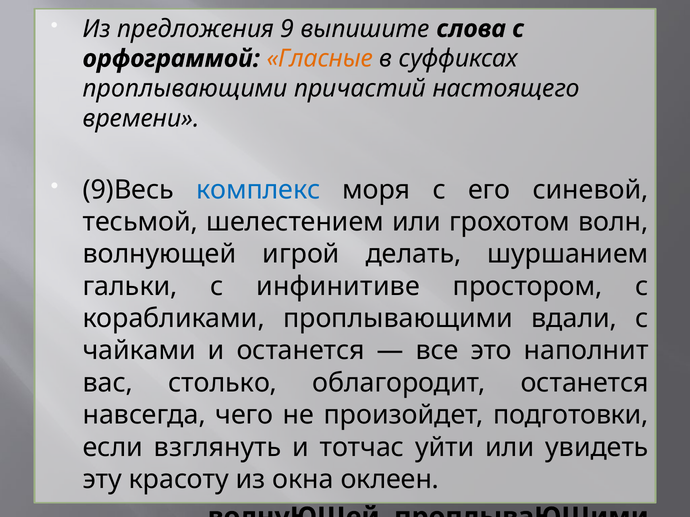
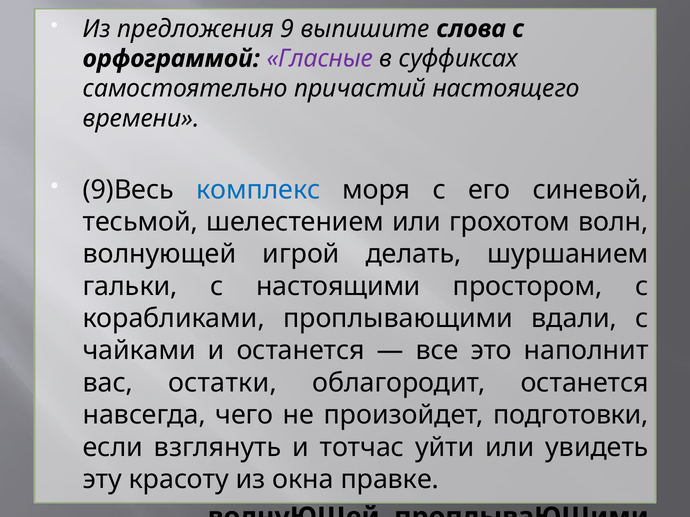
Гласные colour: orange -> purple
проплывающими at (185, 89): проплывающими -> самостоятельно
инфинитиве: инфинитиве -> настоящими
столько: столько -> остатки
оклеен: оклеен -> правке
